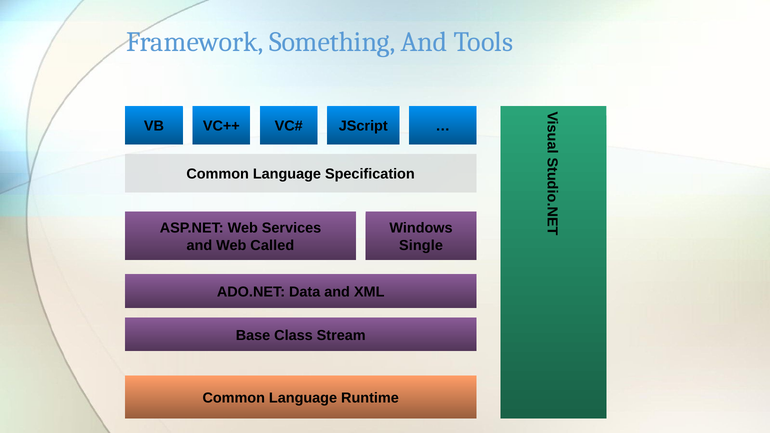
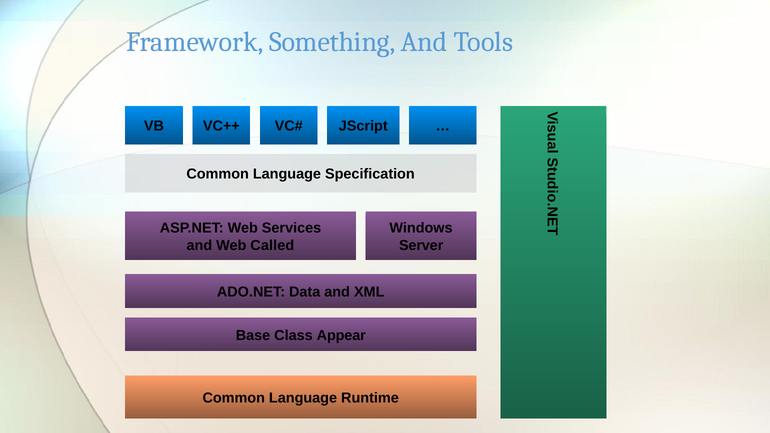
Single: Single -> Server
Stream: Stream -> Appear
